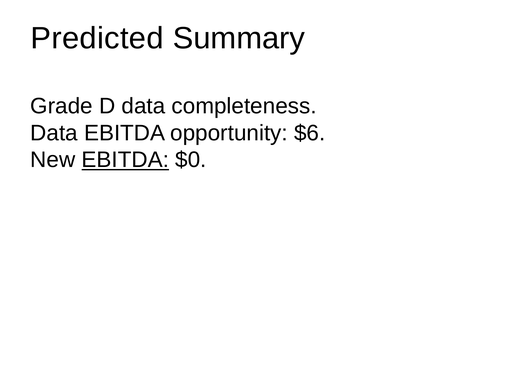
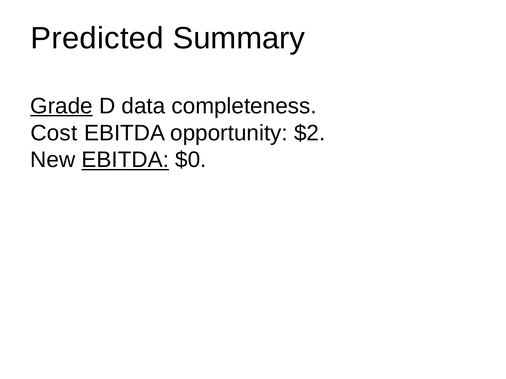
Grade underline: none -> present
Data at (54, 133): Data -> Cost
$6: $6 -> $2
